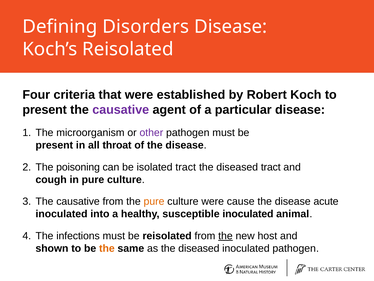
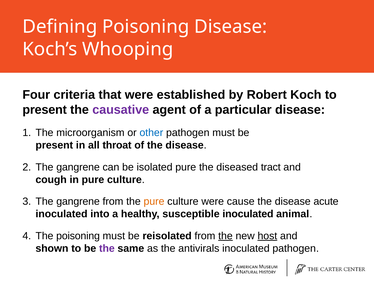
Defining Disorders: Disorders -> Poisoning
Koch’s Reisolated: Reisolated -> Whooping
other colour: purple -> blue
poisoning at (78, 167): poisoning -> gangrene
isolated tract: tract -> pure
causative at (78, 201): causative -> gangrene
The infections: infections -> poisoning
host underline: none -> present
the at (107, 248) colour: orange -> purple
as the diseased: diseased -> antivirals
